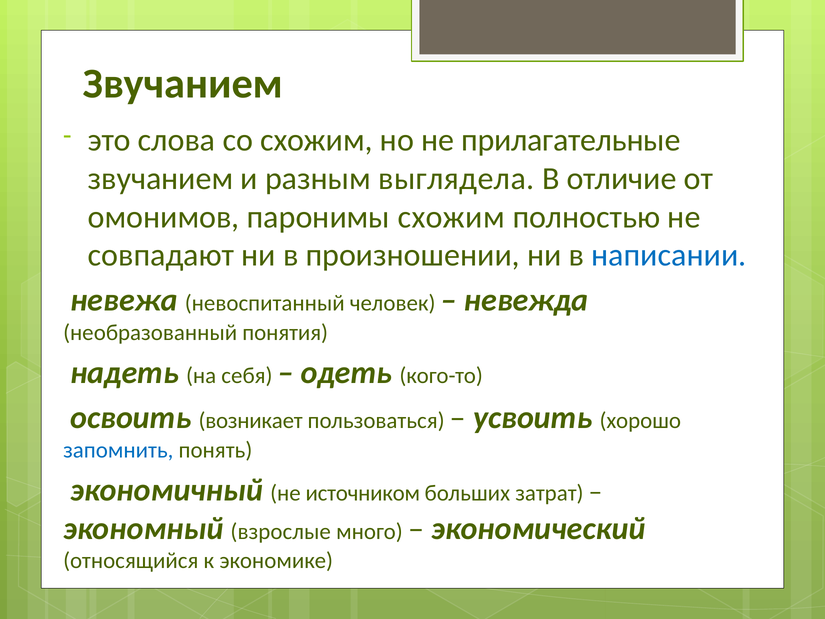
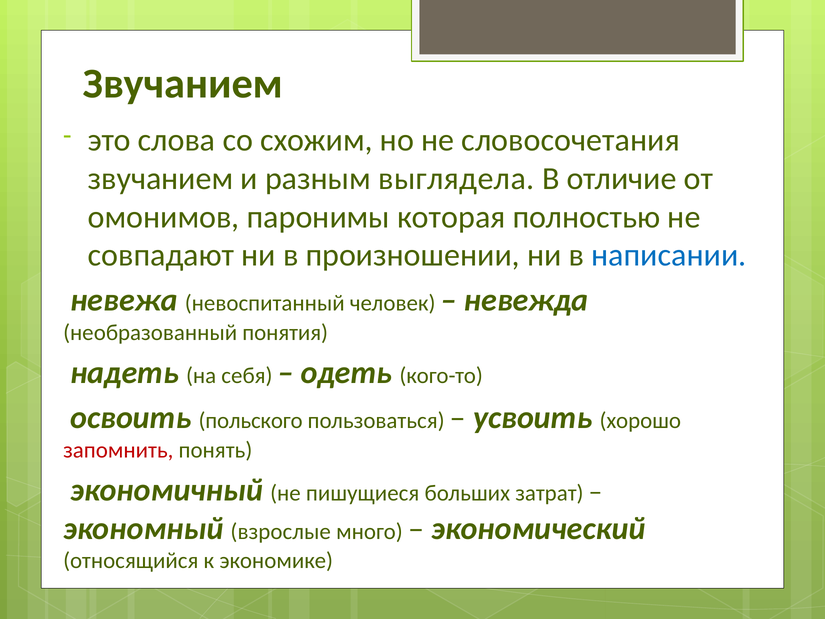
прилагательные: прилагательные -> словосочетания
паронимы схожим: схожим -> которая
возникает: возникает -> польского
запомнить colour: blue -> red
источником: источником -> пишущиеся
